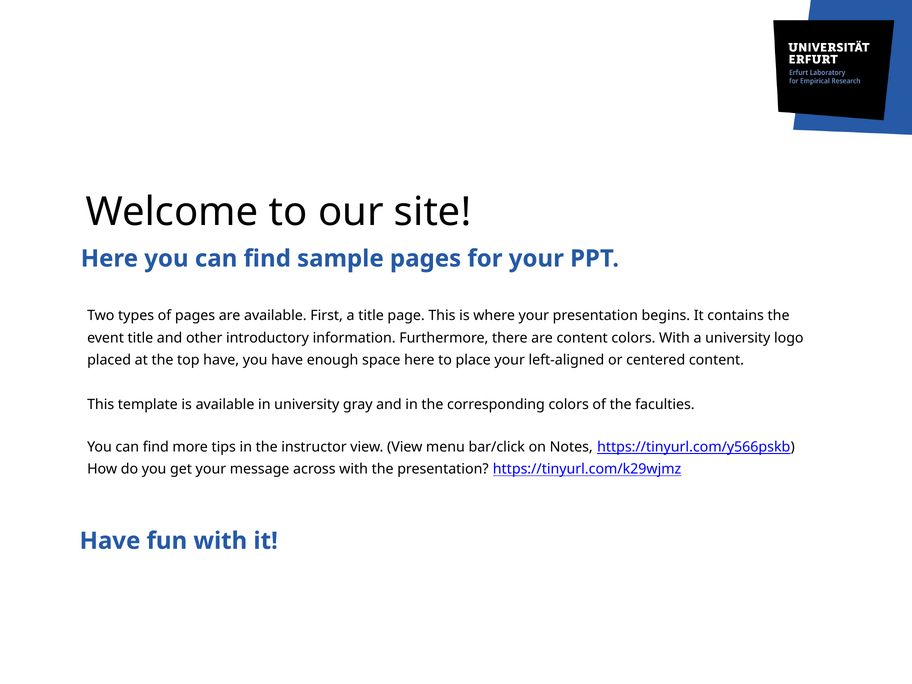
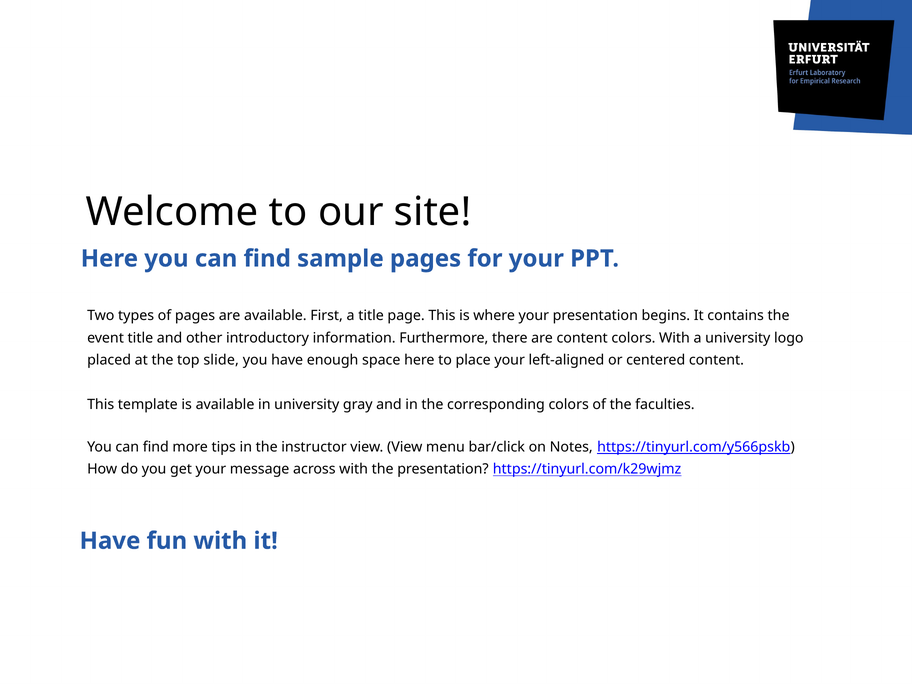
top have: have -> slide
